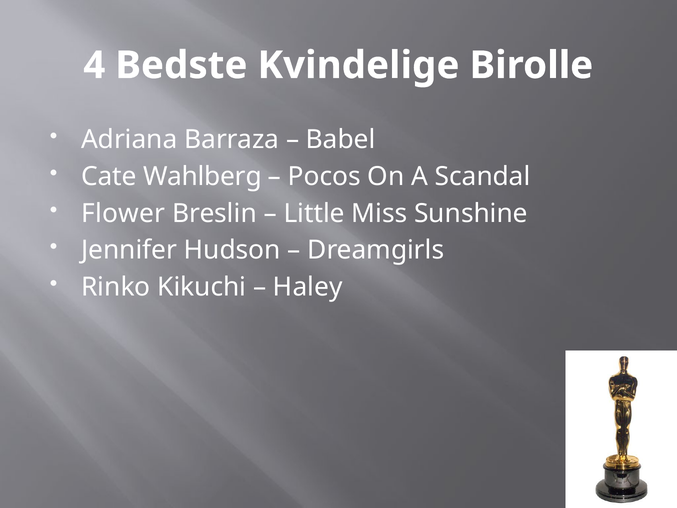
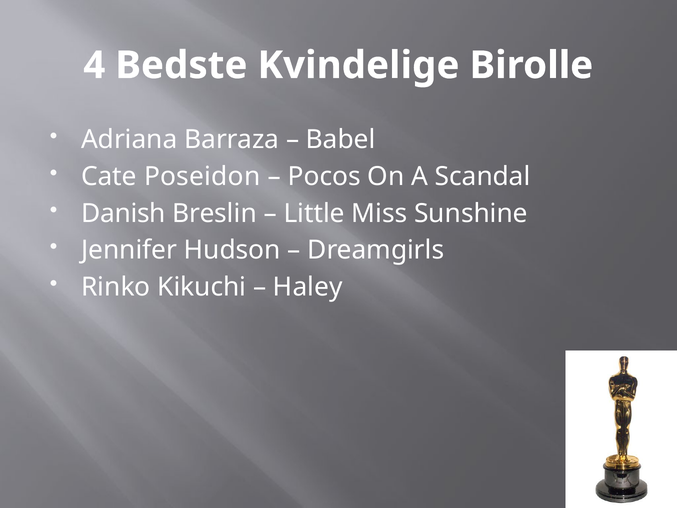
Wahlberg: Wahlberg -> Poseidon
Flower: Flower -> Danish
